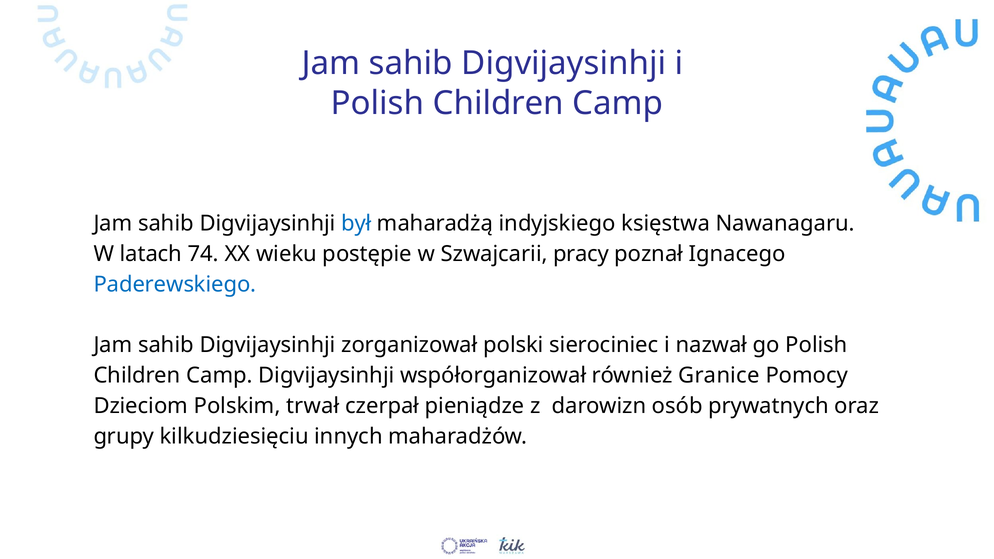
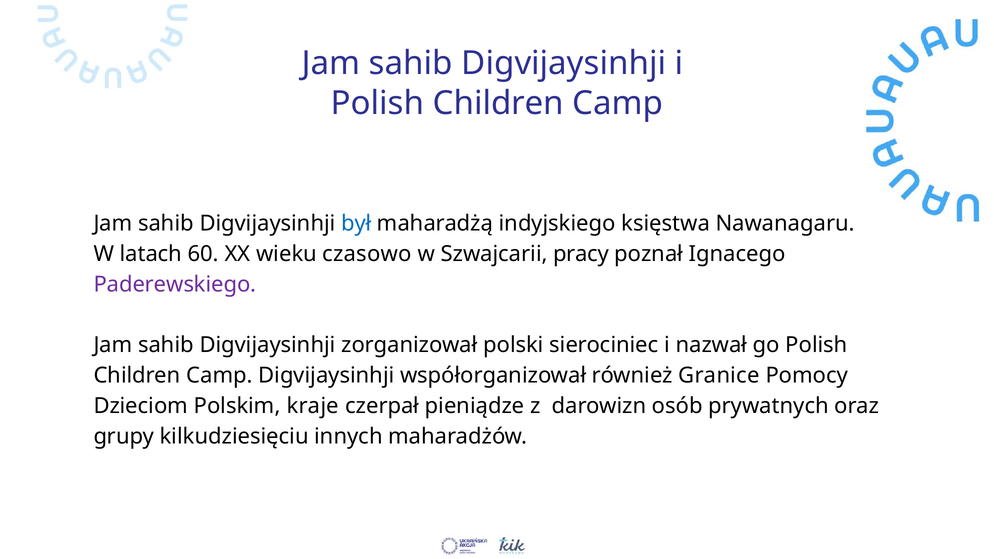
74: 74 -> 60
postępie: postępie -> czasowo
Paderewskiego colour: blue -> purple
trwał: trwał -> kraje
